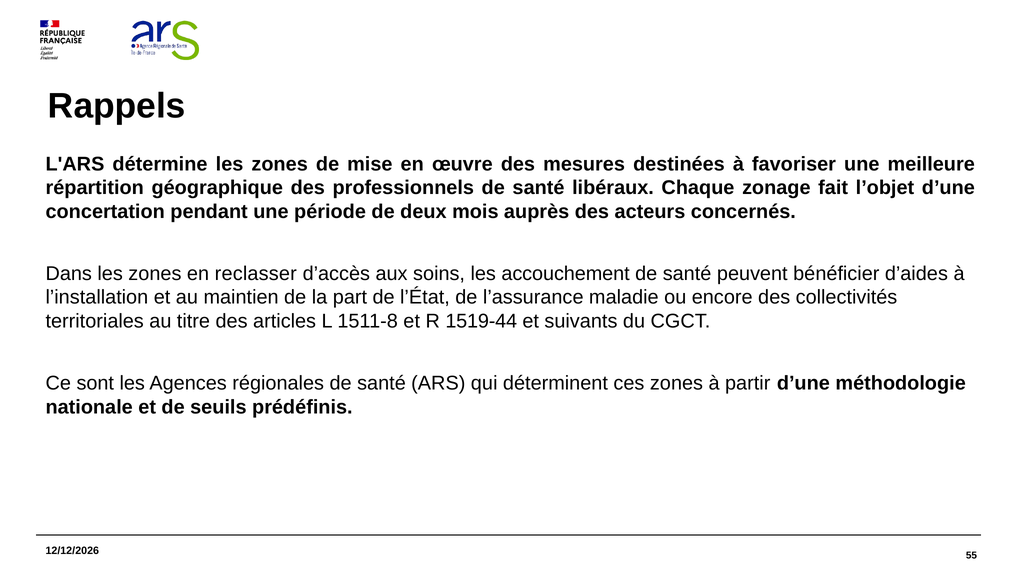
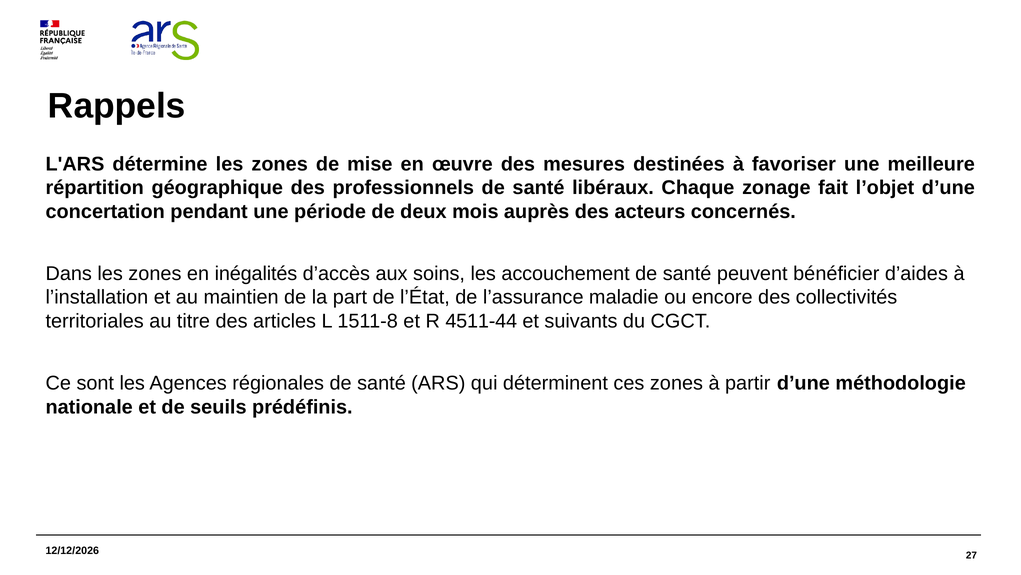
reclasser: reclasser -> inégalités
1519-44: 1519-44 -> 4511-44
55: 55 -> 27
